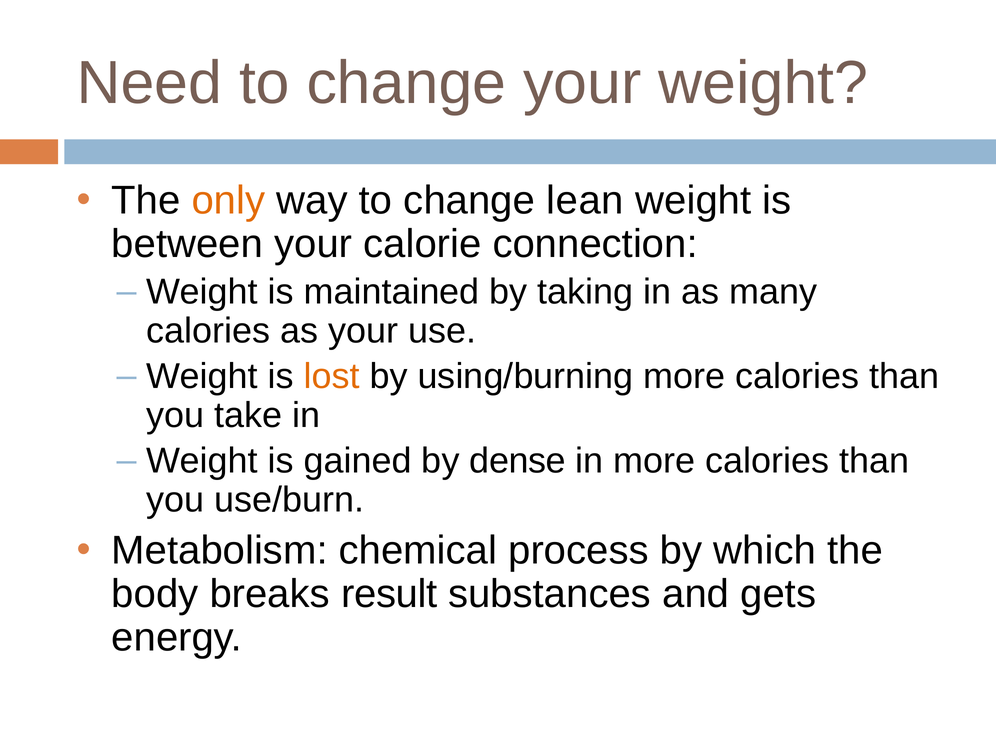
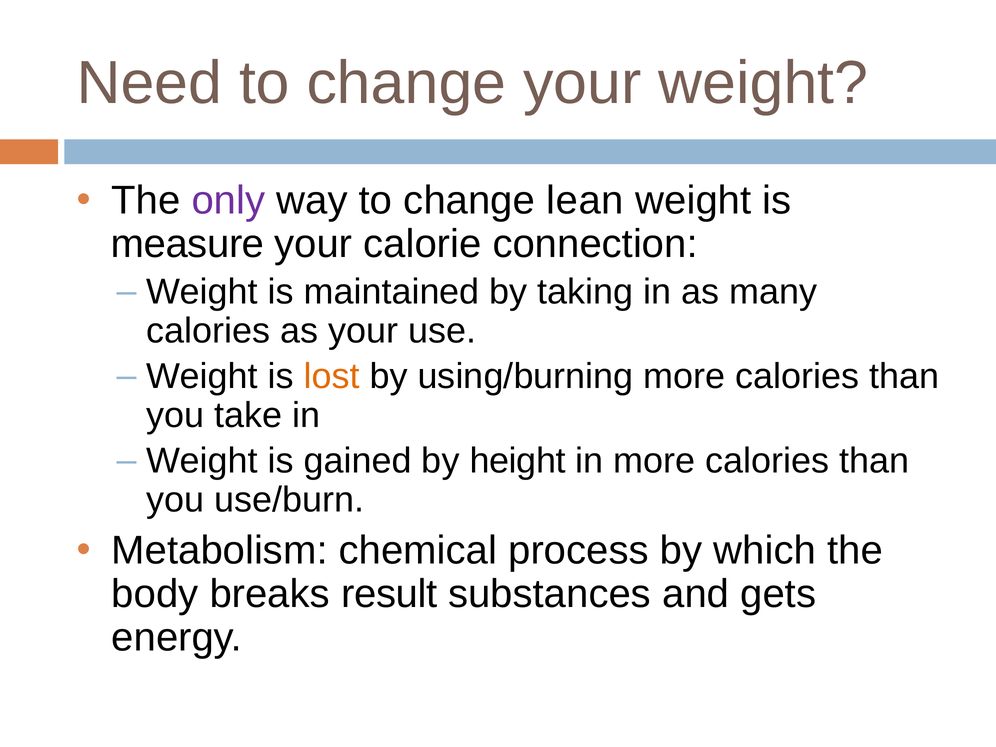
only colour: orange -> purple
between: between -> measure
dense: dense -> height
